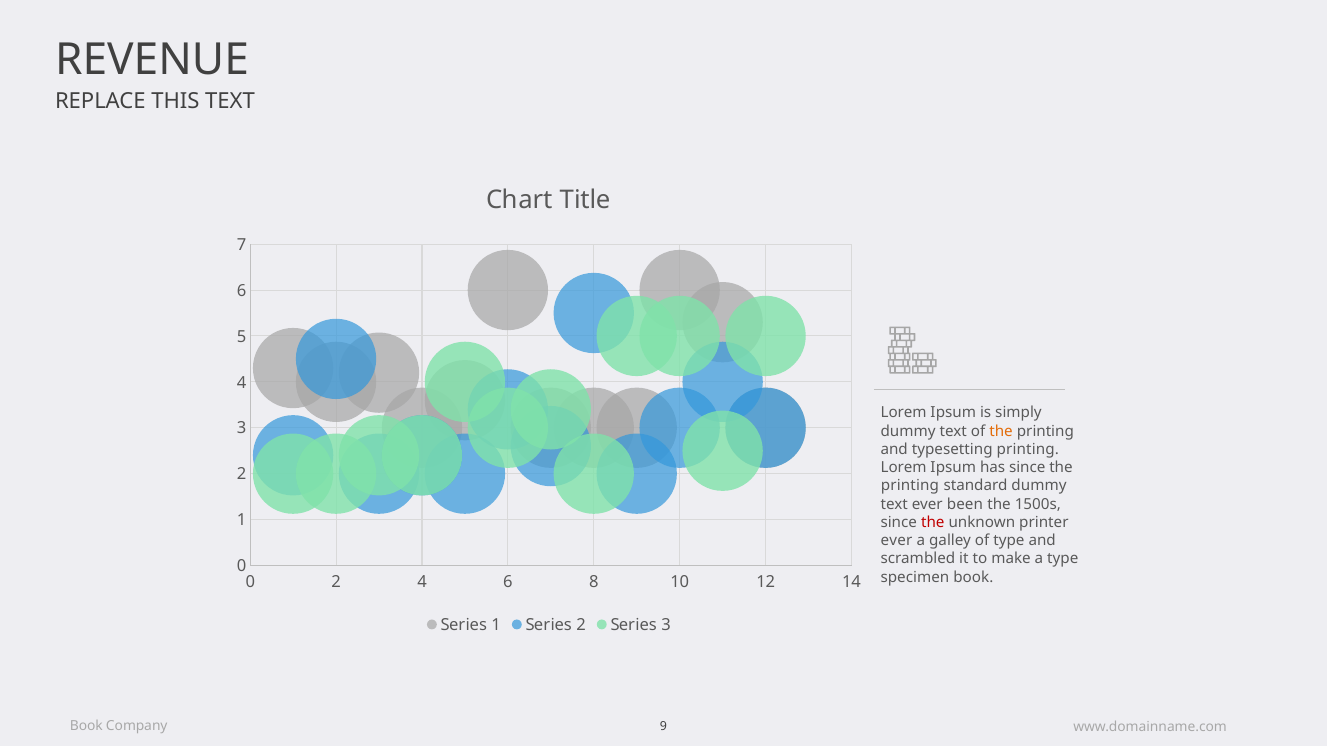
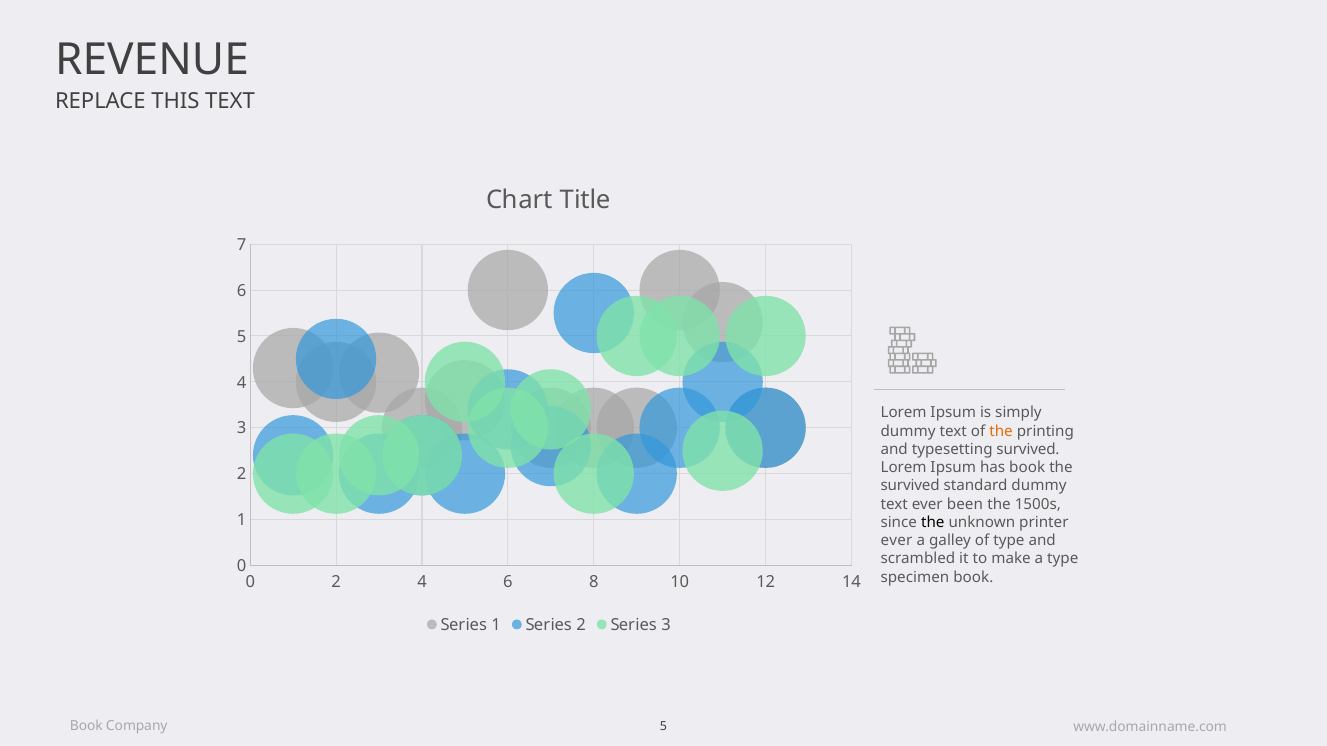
typesetting printing: printing -> survived
has since: since -> book
printing at (910, 486): printing -> survived
the at (933, 523) colour: red -> black
Company 9: 9 -> 5
